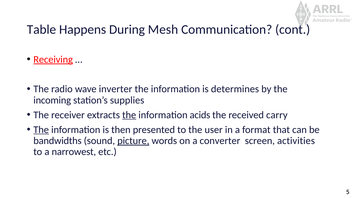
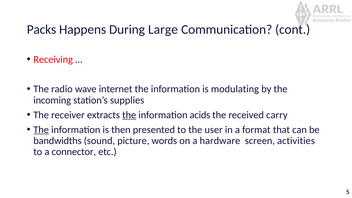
Table: Table -> Packs
Mesh: Mesh -> Large
Receiving underline: present -> none
inverter: inverter -> internet
determines: determines -> modulating
picture underline: present -> none
converter: converter -> hardware
narrowest: narrowest -> connector
